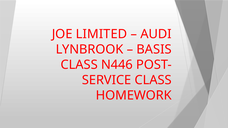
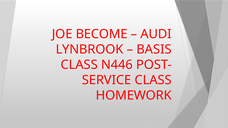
LIMITED: LIMITED -> BECOME
